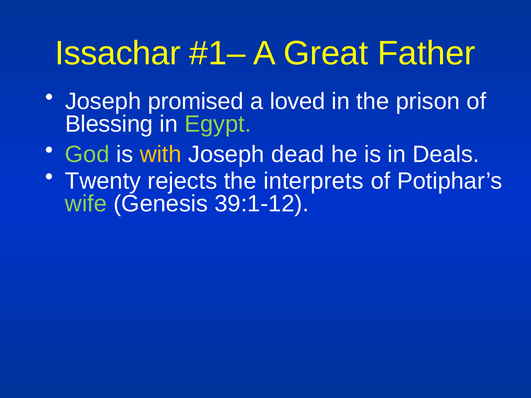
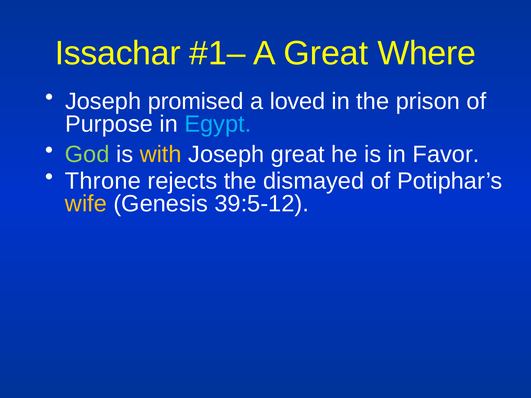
Father: Father -> Where
Blessing: Blessing -> Purpose
Egypt colour: light green -> light blue
Joseph dead: dead -> great
Deals: Deals -> Favor
Twenty: Twenty -> Throne
interprets: interprets -> dismayed
wife colour: light green -> yellow
39:1-12: 39:1-12 -> 39:5-12
